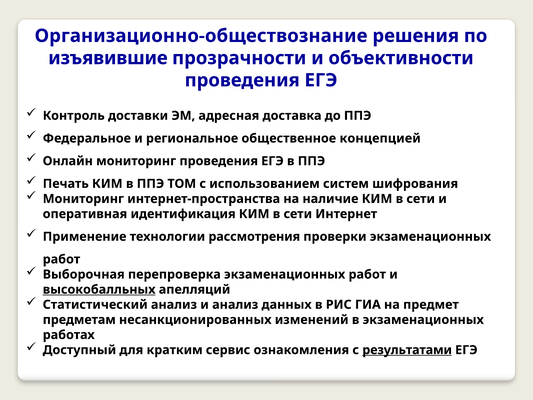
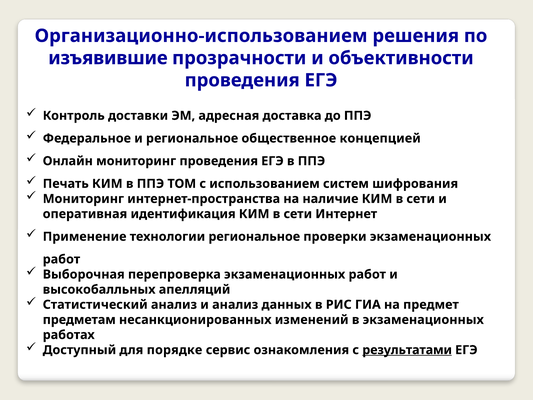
Организационно-обществознание: Организационно-обществознание -> Организационно-использованием
технологии рассмотрения: рассмотрения -> региональное
высокобалльных underline: present -> none
кратким: кратким -> порядке
